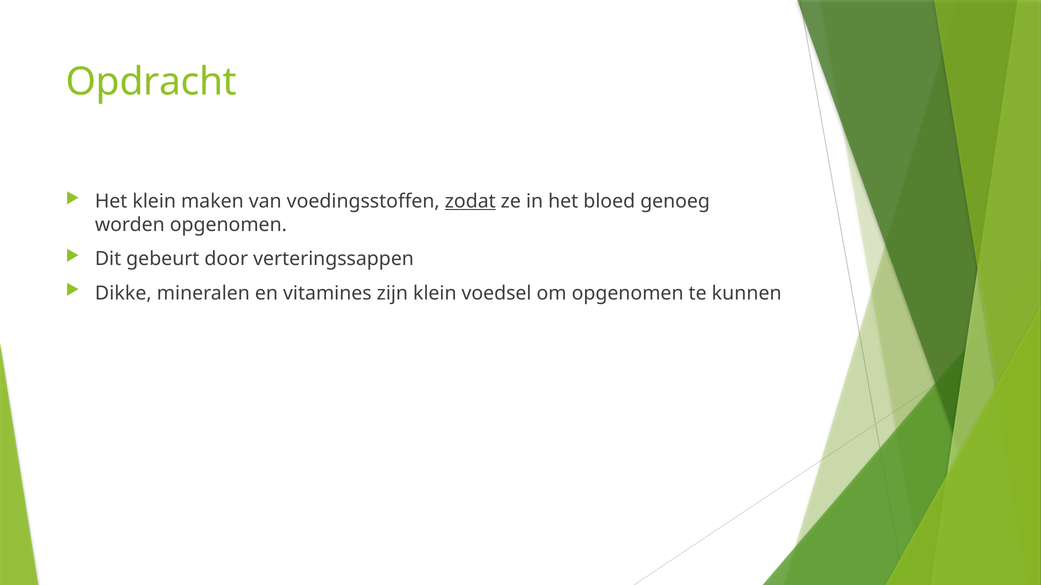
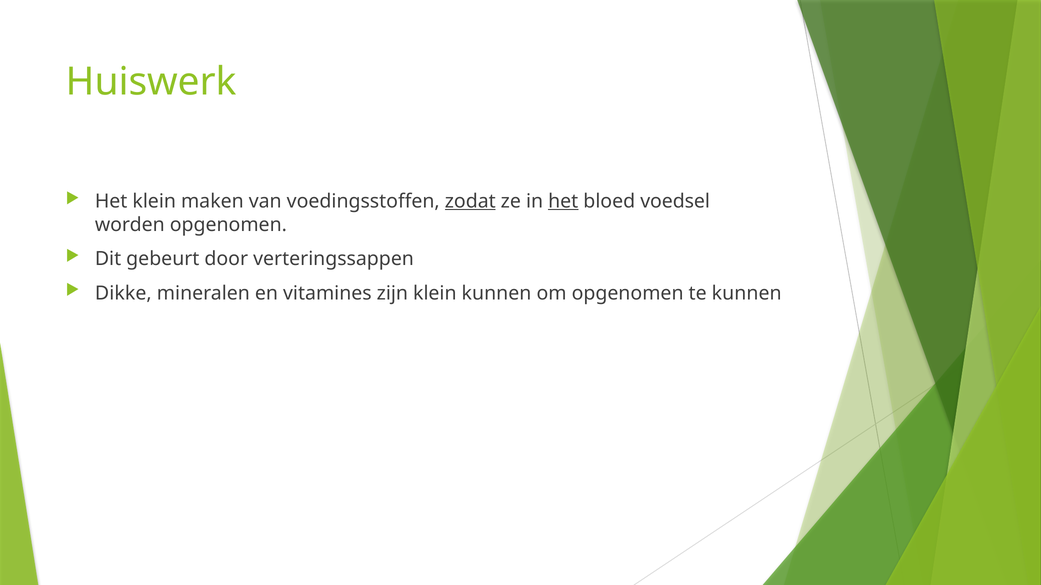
Opdracht: Opdracht -> Huiswerk
het at (563, 201) underline: none -> present
genoeg: genoeg -> voedsel
klein voedsel: voedsel -> kunnen
